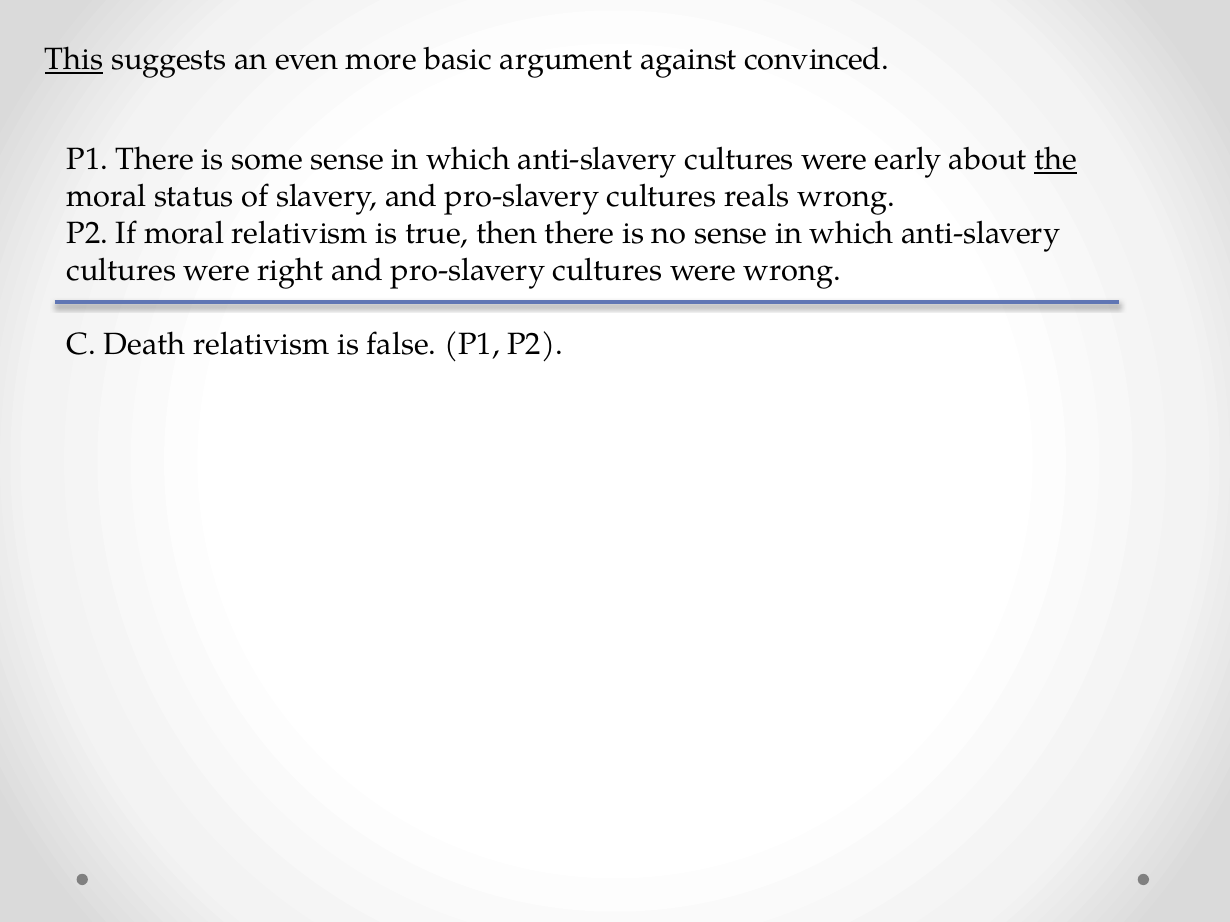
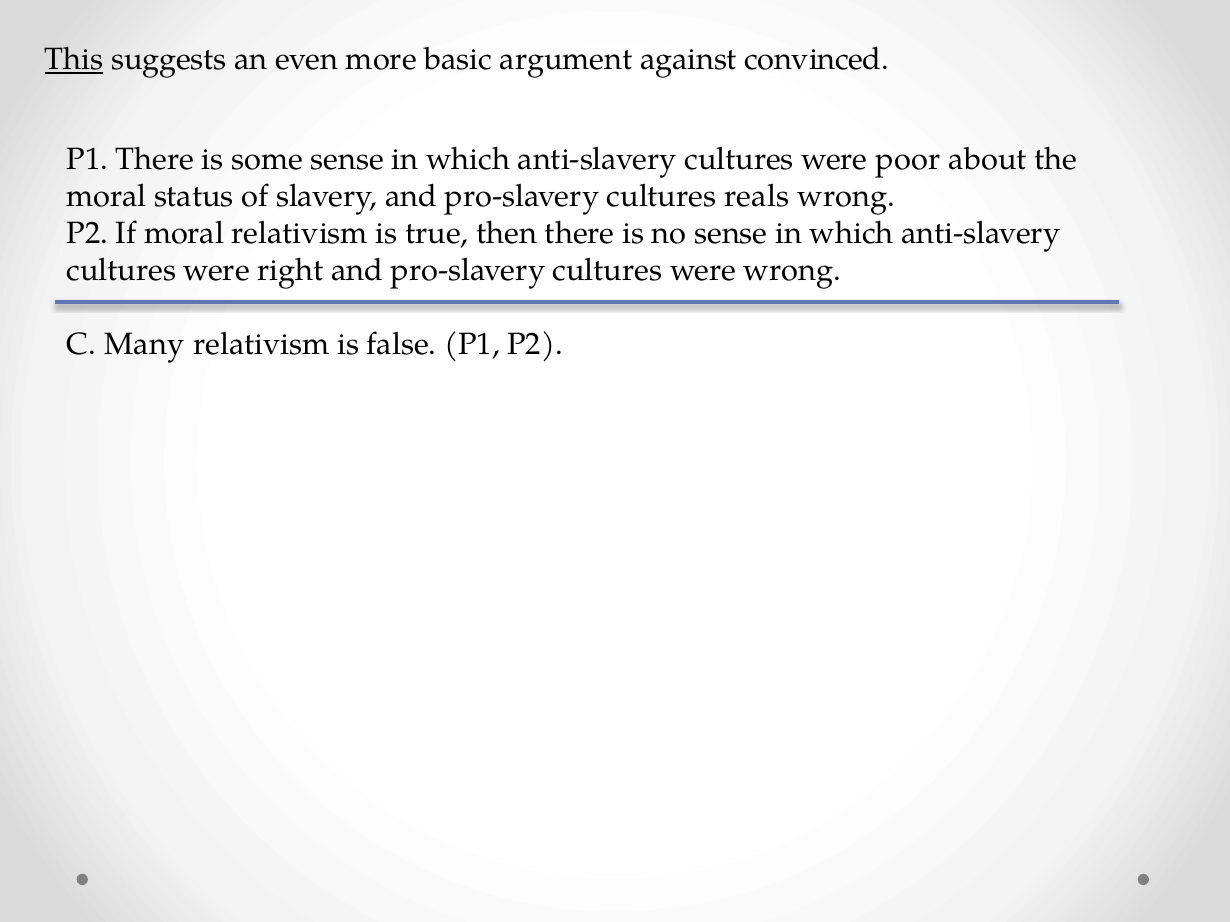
early: early -> poor
the underline: present -> none
Death: Death -> Many
